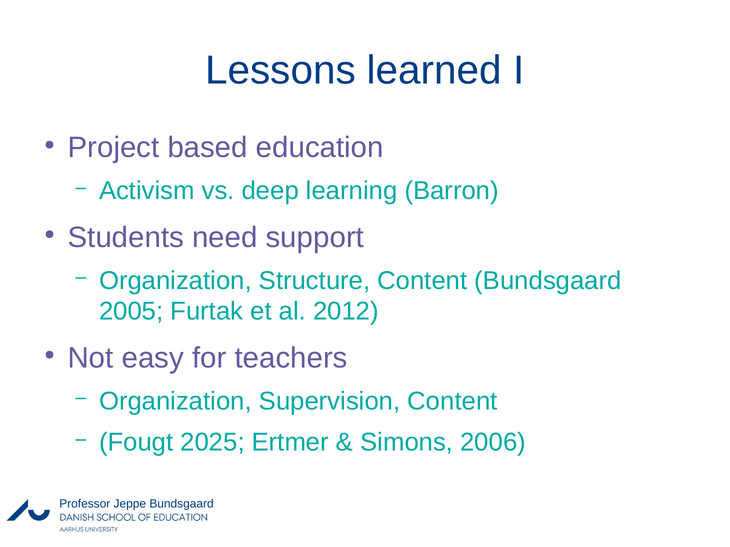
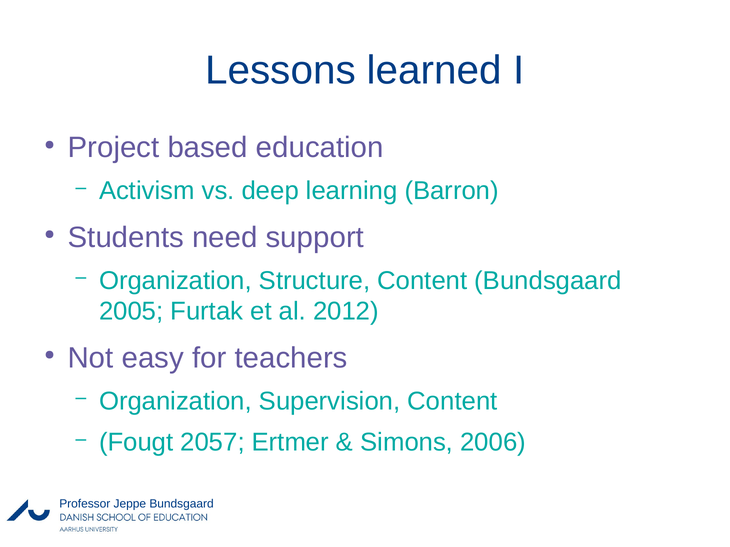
2025: 2025 -> 2057
